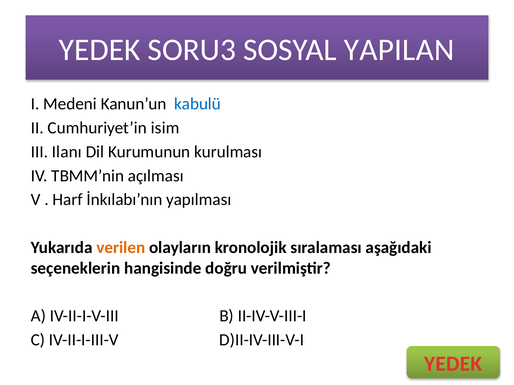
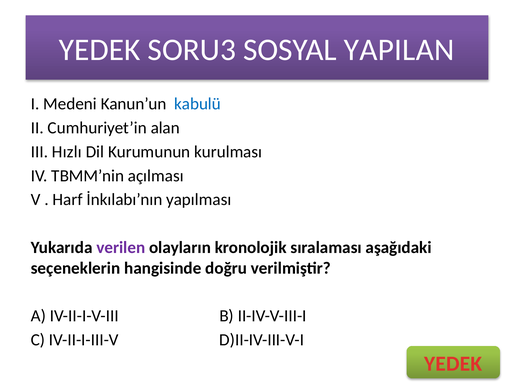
isim: isim -> alan
Ilanı: Ilanı -> Hızlı
verilen colour: orange -> purple
